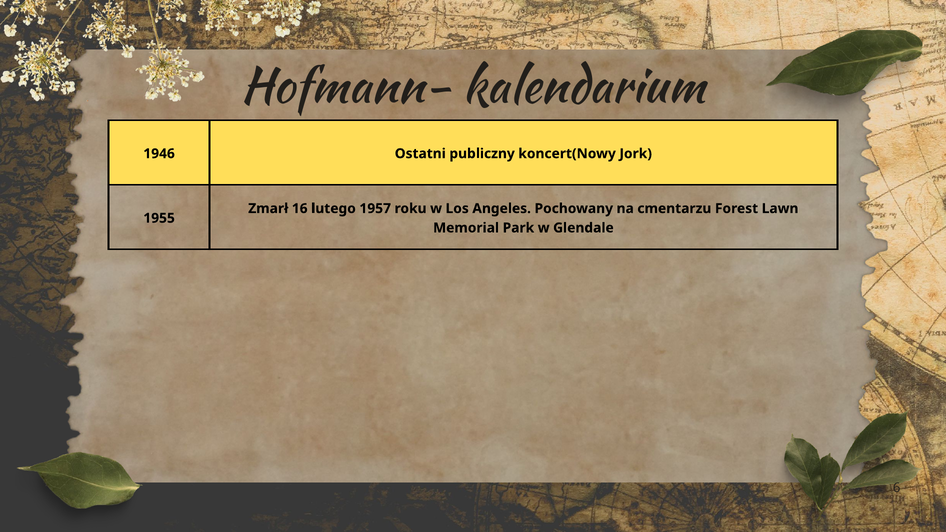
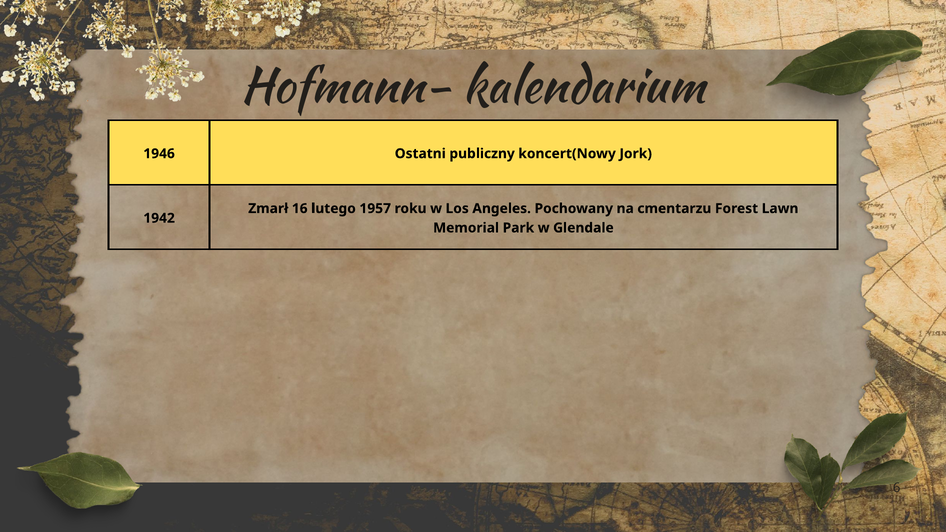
1955: 1955 -> 1942
